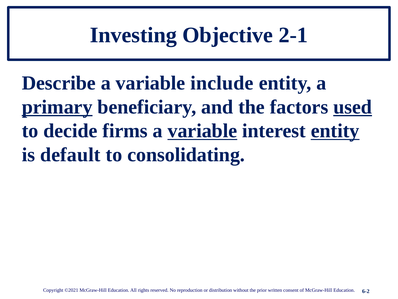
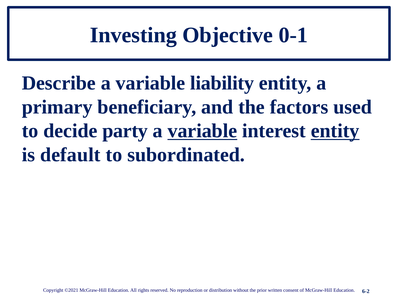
2-1: 2-1 -> 0-1
include: include -> liability
primary underline: present -> none
used underline: present -> none
firms: firms -> party
consolidating: consolidating -> subordinated
